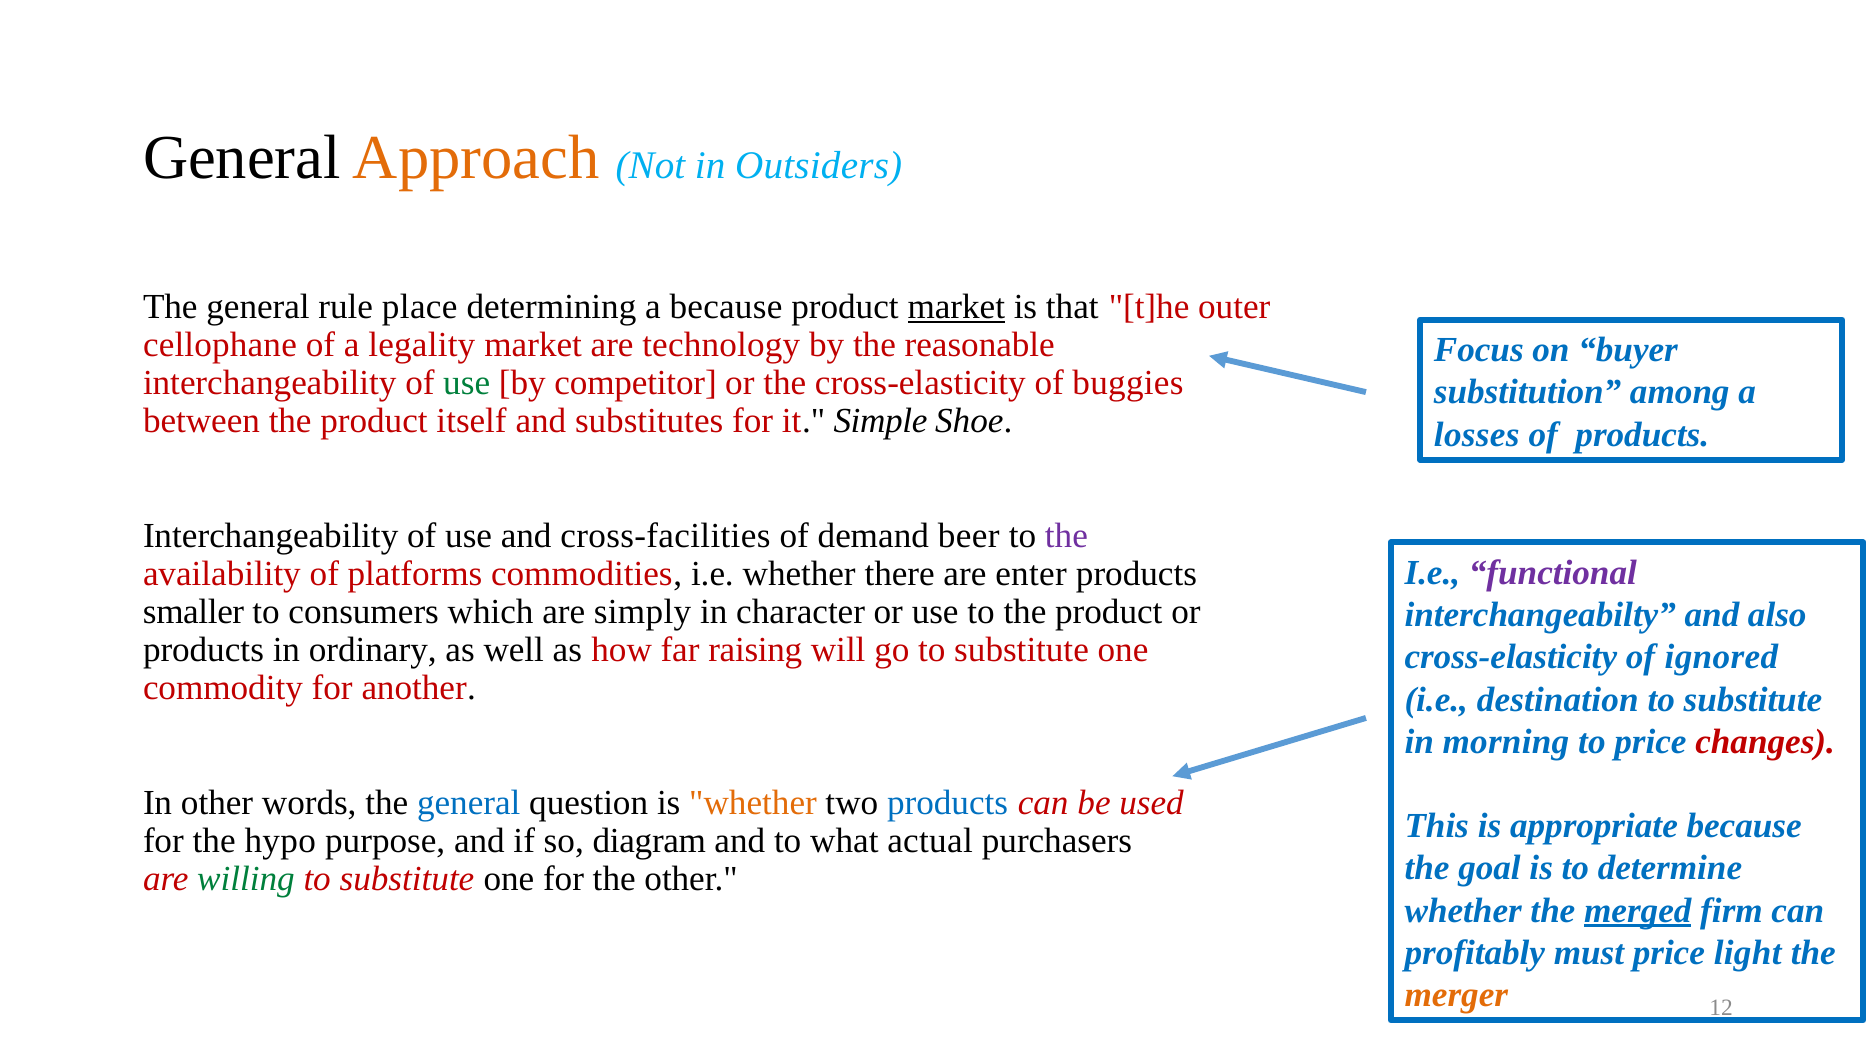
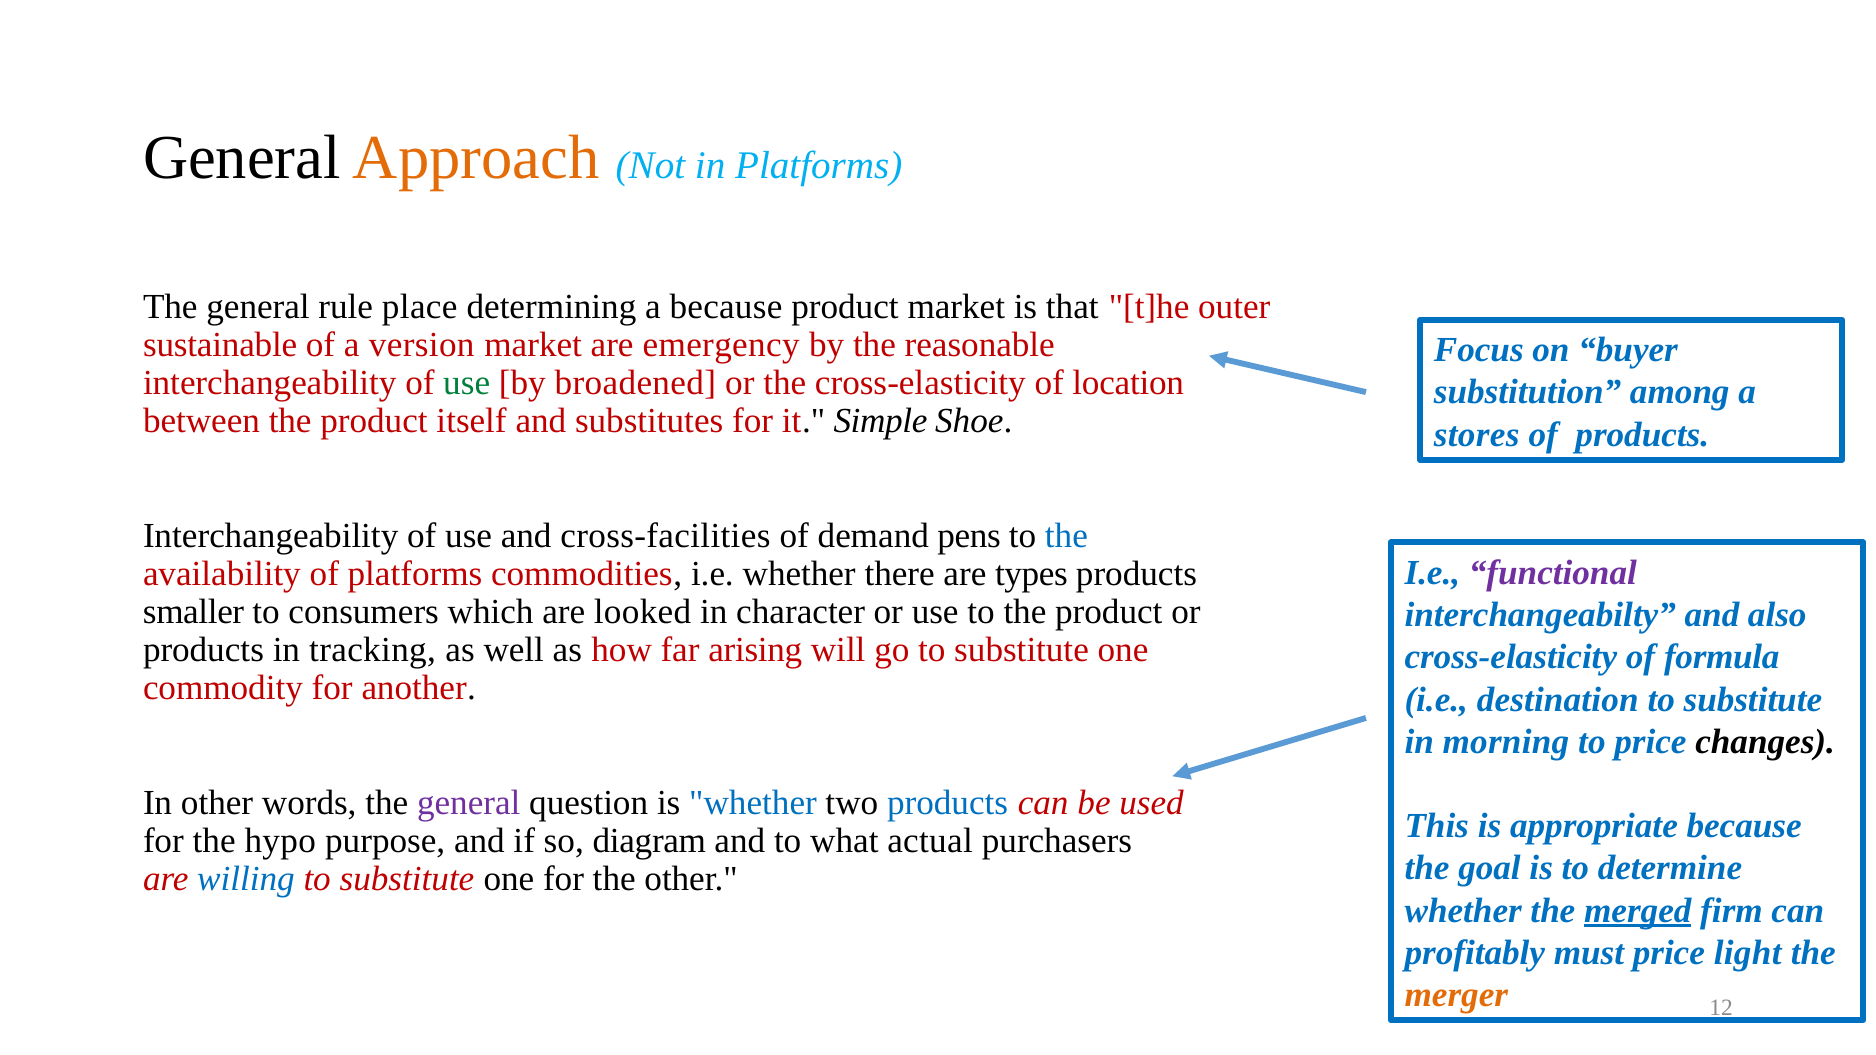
in Outsiders: Outsiders -> Platforms
market at (956, 307) underline: present -> none
cellophane: cellophane -> sustainable
legality: legality -> version
technology: technology -> emergency
competitor: competitor -> broadened
buggies: buggies -> location
losses: losses -> stores
beer: beer -> pens
the at (1066, 536) colour: purple -> blue
enter: enter -> types
simply: simply -> looked
ordinary: ordinary -> tracking
raising: raising -> arising
ignored: ignored -> formula
changes colour: red -> black
general at (469, 803) colour: blue -> purple
whether at (753, 803) colour: orange -> blue
willing colour: green -> blue
